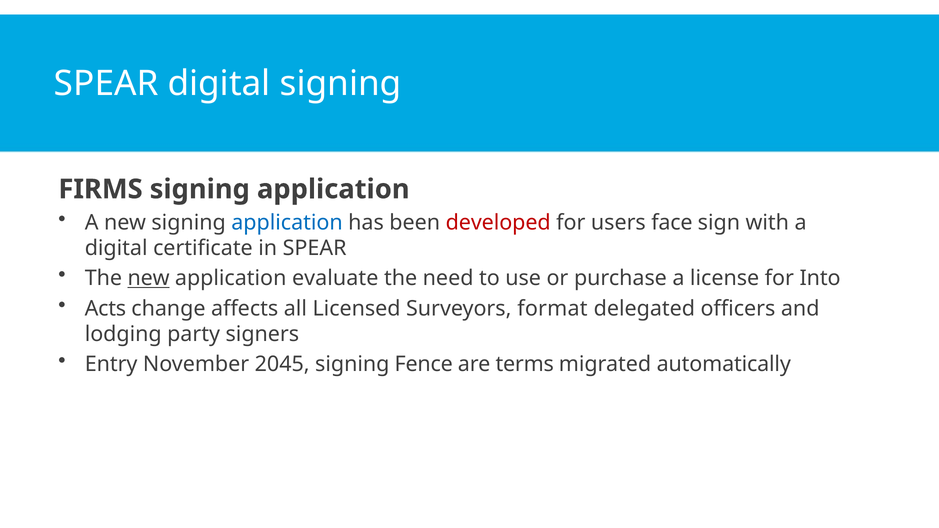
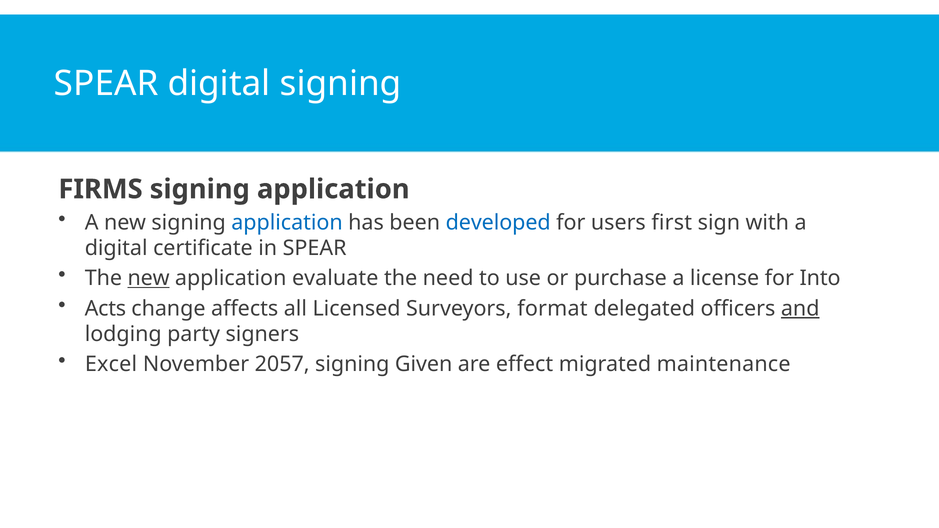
developed colour: red -> blue
face: face -> first
and underline: none -> present
Entry: Entry -> Excel
2045: 2045 -> 2057
Fence: Fence -> Given
terms: terms -> effect
automatically: automatically -> maintenance
